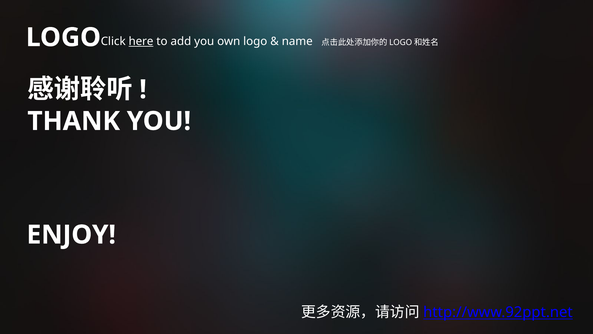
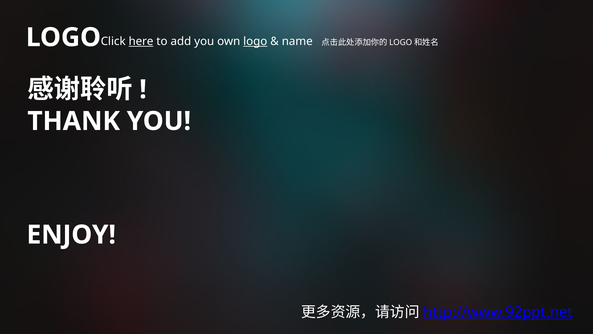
logo at (255, 41) underline: none -> present
